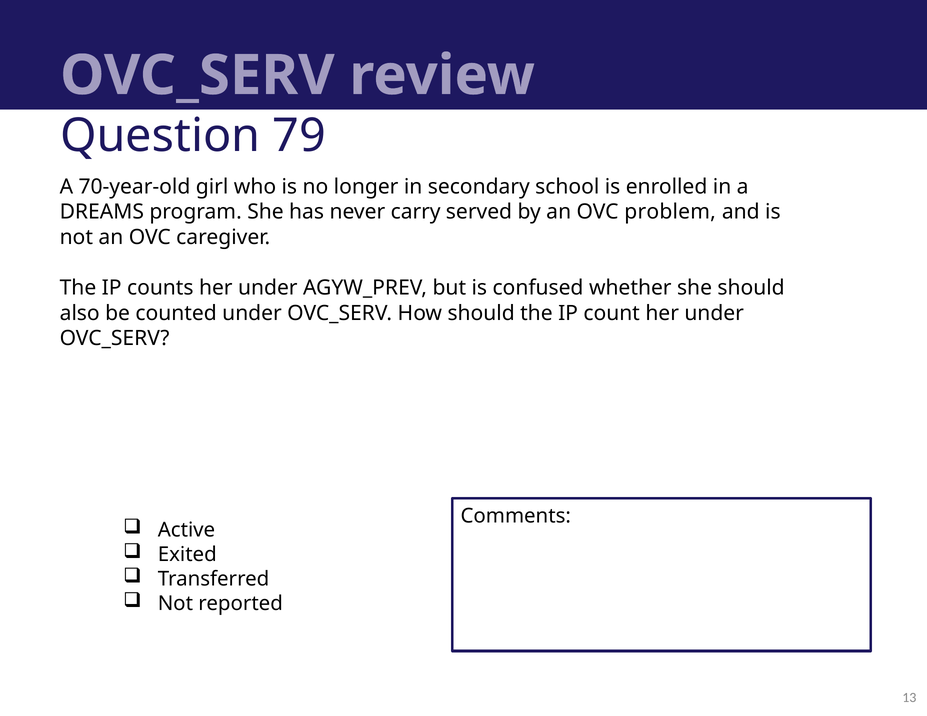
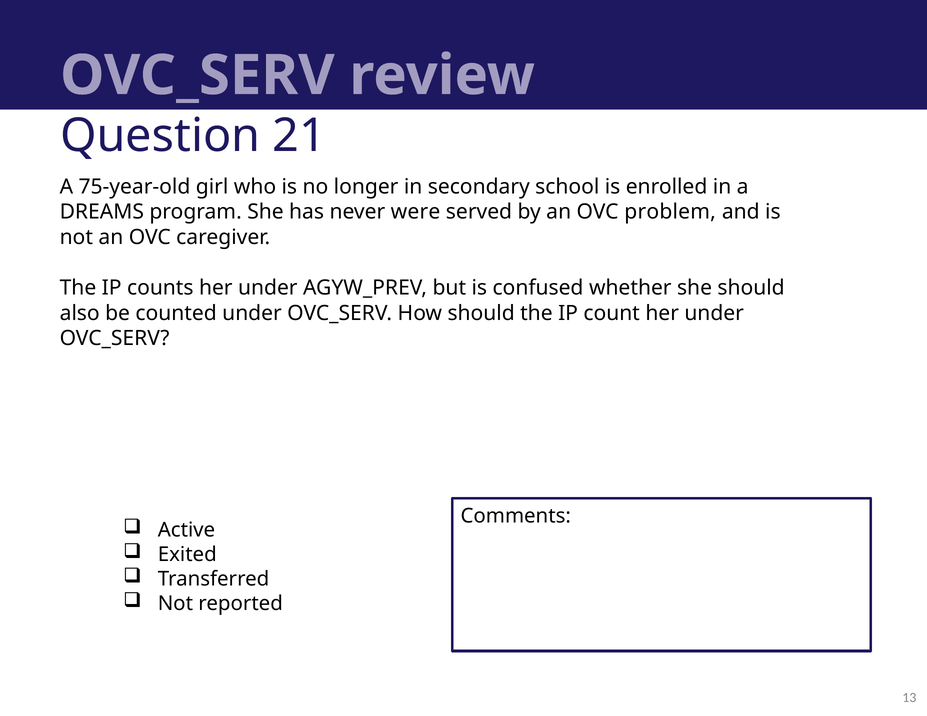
79: 79 -> 21
70-year-old: 70-year-old -> 75-year-old
carry: carry -> were
